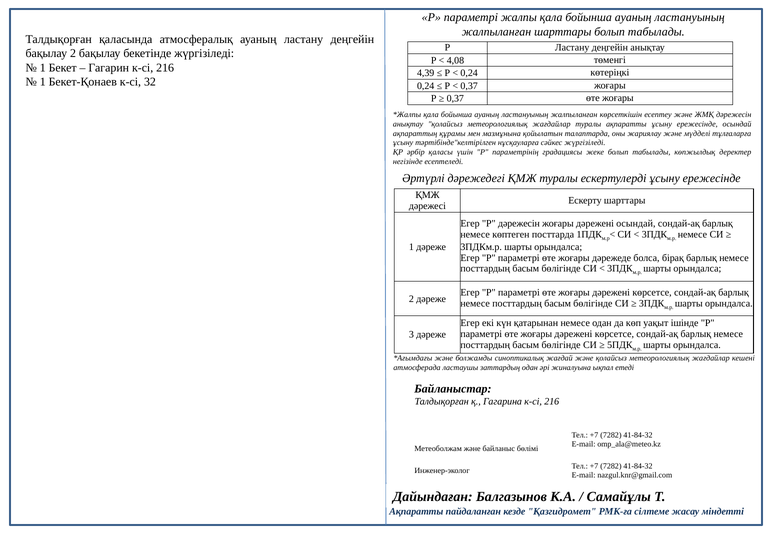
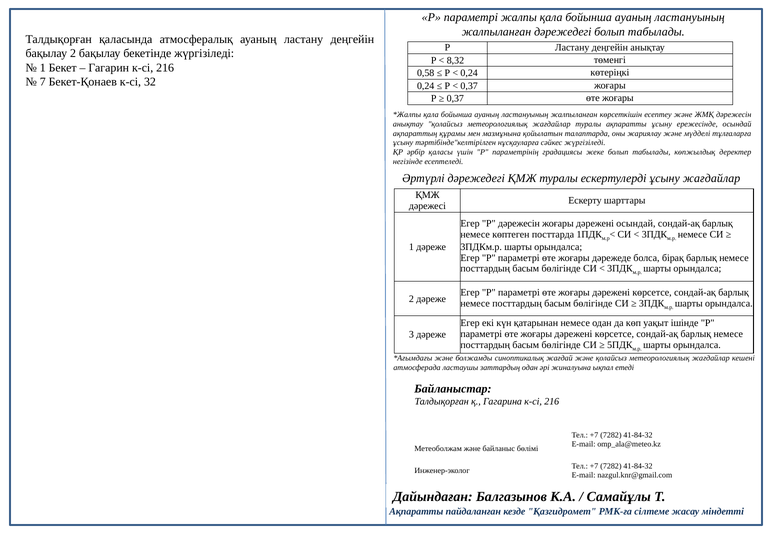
жалпыланған шарттары: шарттары -> дәрежедегі
4,08: 4,08 -> 8,32
4,39: 4,39 -> 0,58
1 at (43, 82): 1 -> 7
ескертулерді ұсыну ережесінде: ережесінде -> жағдайлар
